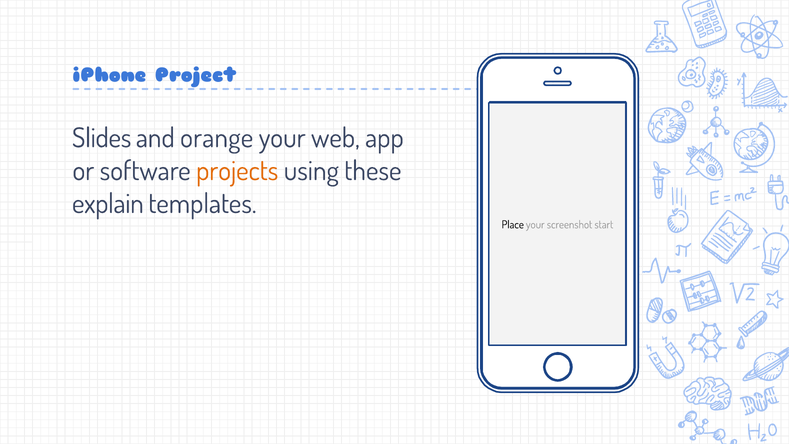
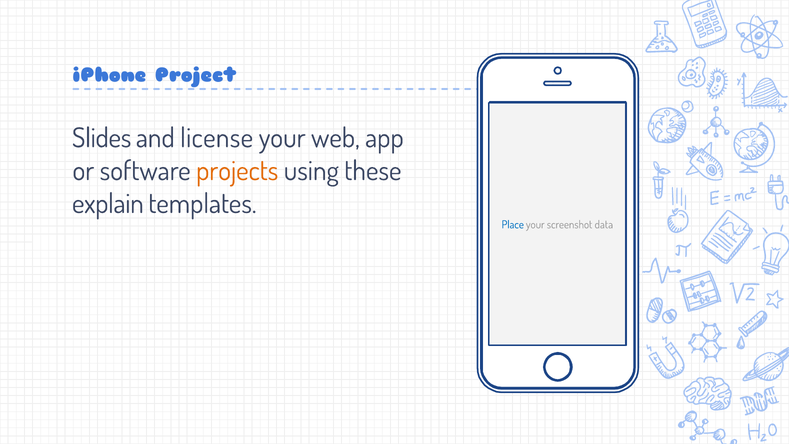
orange: orange -> license
Place colour: black -> blue
start: start -> data
